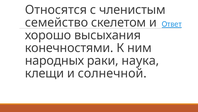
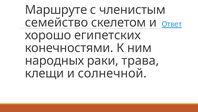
Относятся: Относятся -> Маршруте
высыхания: высыхания -> египетских
наука: наука -> трава
